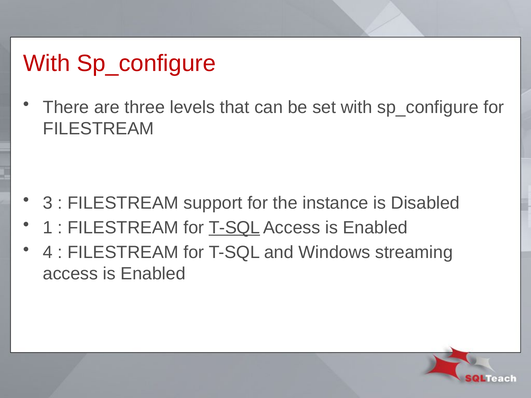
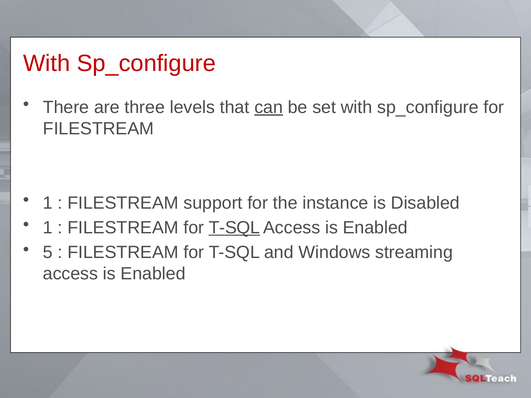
can underline: none -> present
3 at (48, 203): 3 -> 1
4: 4 -> 5
